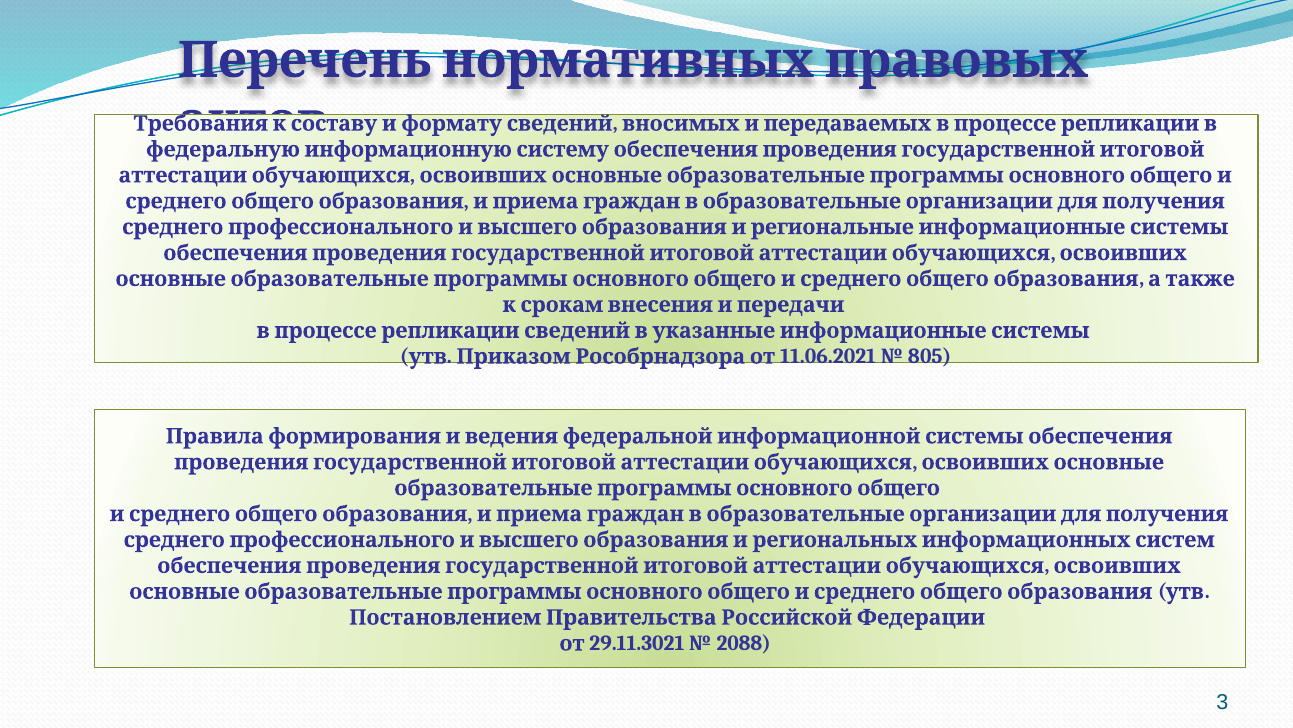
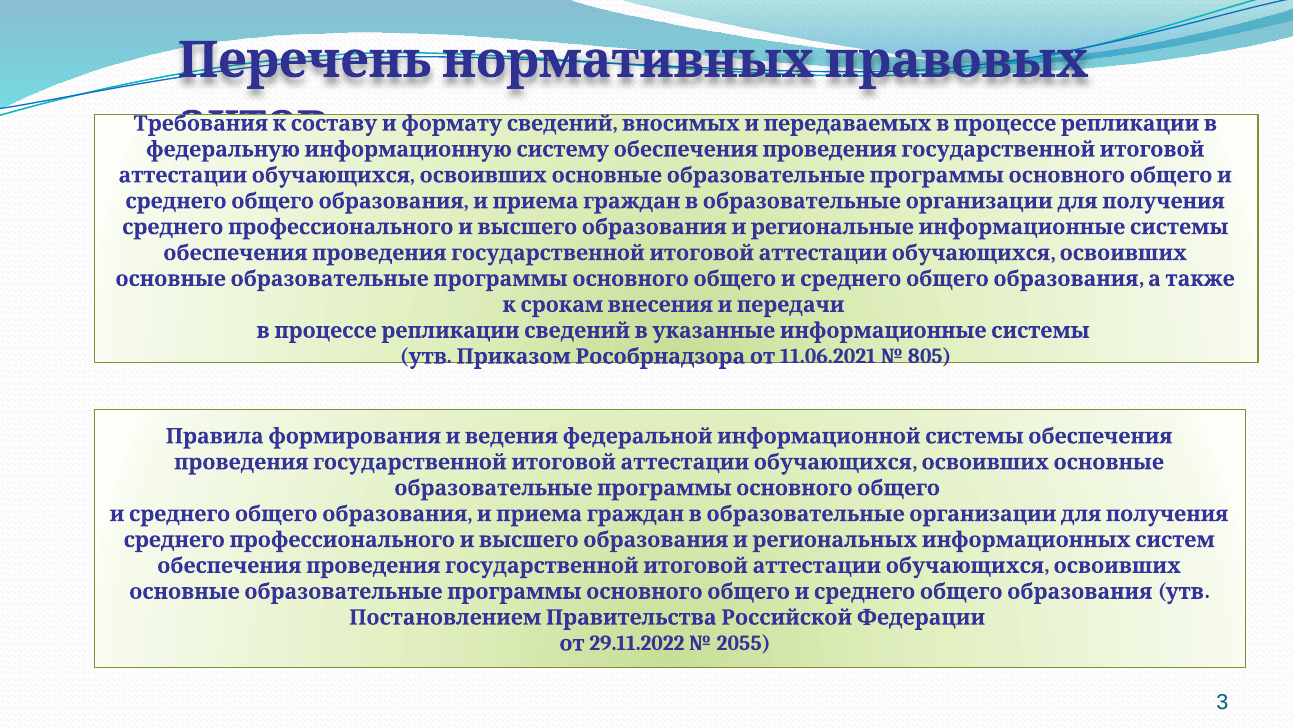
29.11.3021: 29.11.3021 -> 29.11.2022
2088: 2088 -> 2055
